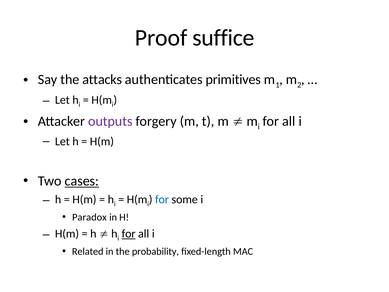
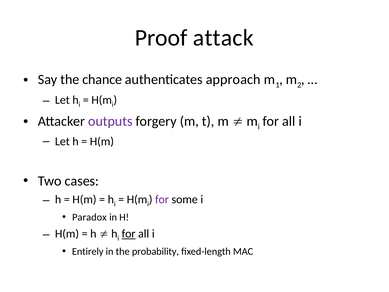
suffice: suffice -> attack
attacks: attacks -> chance
primitives: primitives -> approach
cases underline: present -> none
for at (162, 199) colour: blue -> purple
Related: Related -> Entirely
